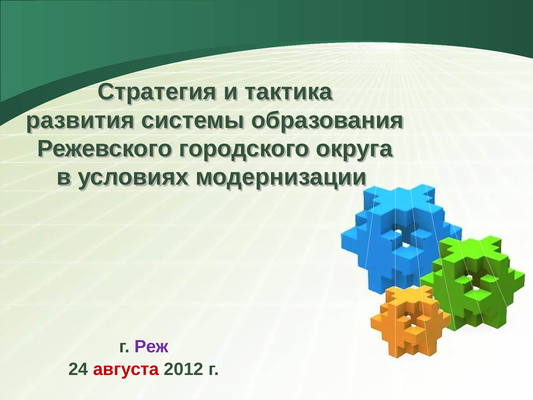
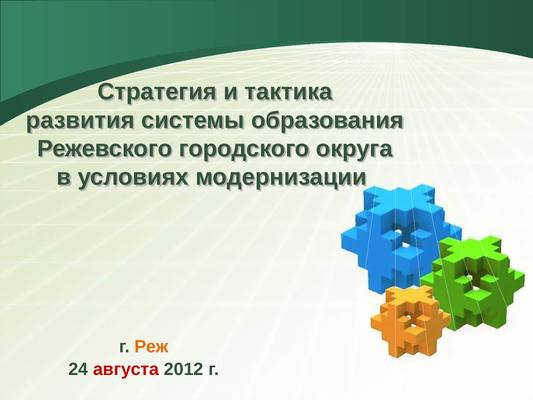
Реж colour: purple -> orange
